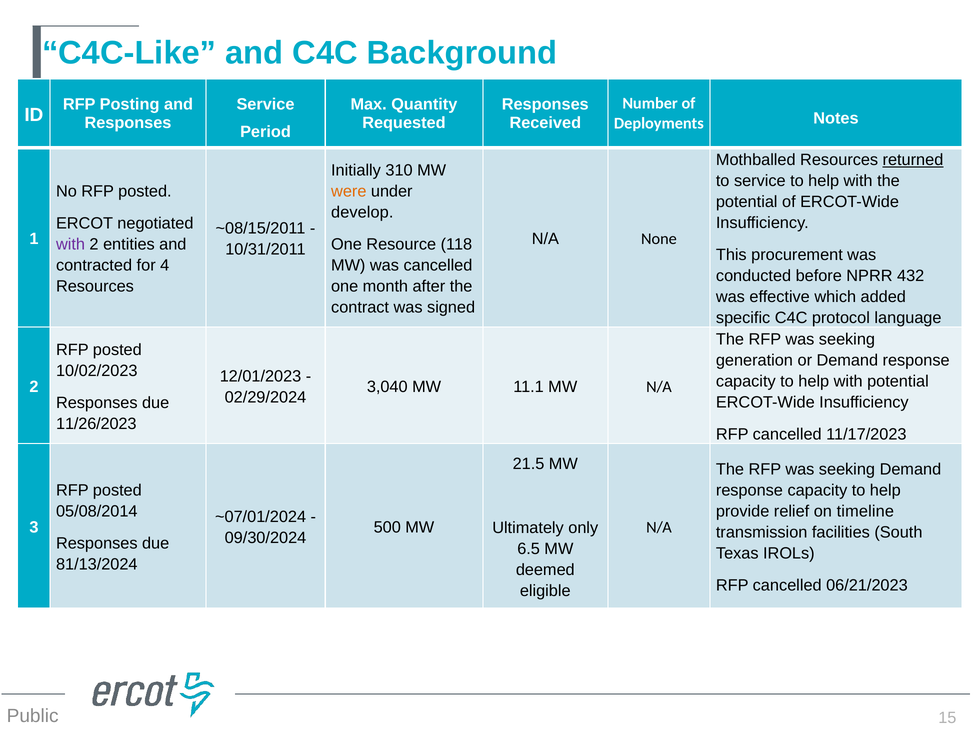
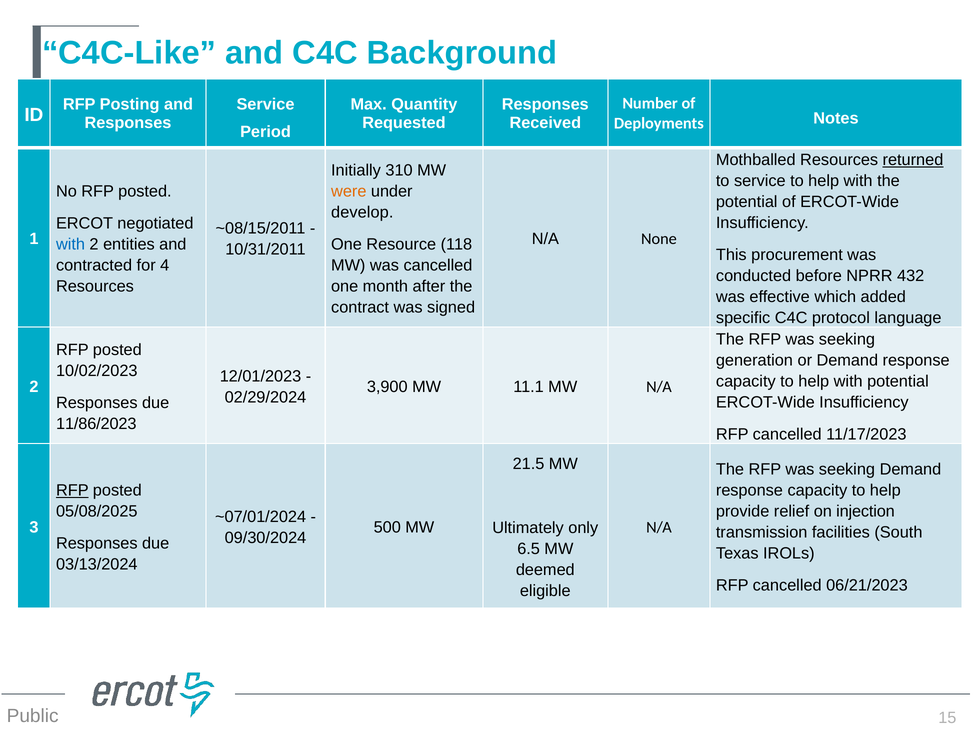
with at (71, 244) colour: purple -> blue
3,040: 3,040 -> 3,900
11/26/2023: 11/26/2023 -> 11/86/2023
RFP at (72, 490) underline: none -> present
05/08/2014: 05/08/2014 -> 05/08/2025
timeline: timeline -> injection
81/13/2024: 81/13/2024 -> 03/13/2024
